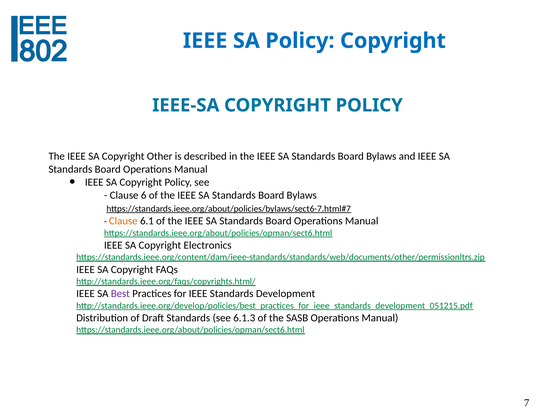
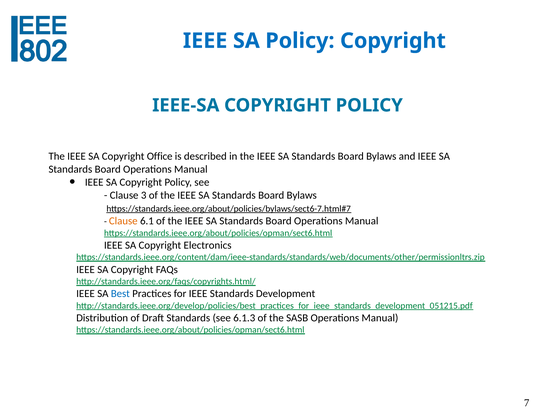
Other: Other -> Office
6: 6 -> 3
Best colour: purple -> blue
